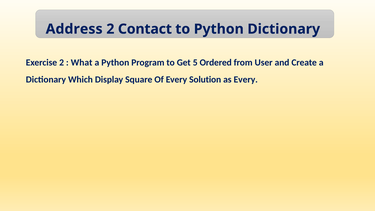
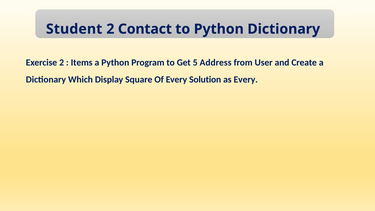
Address: Address -> Student
What: What -> Items
Ordered: Ordered -> Address
